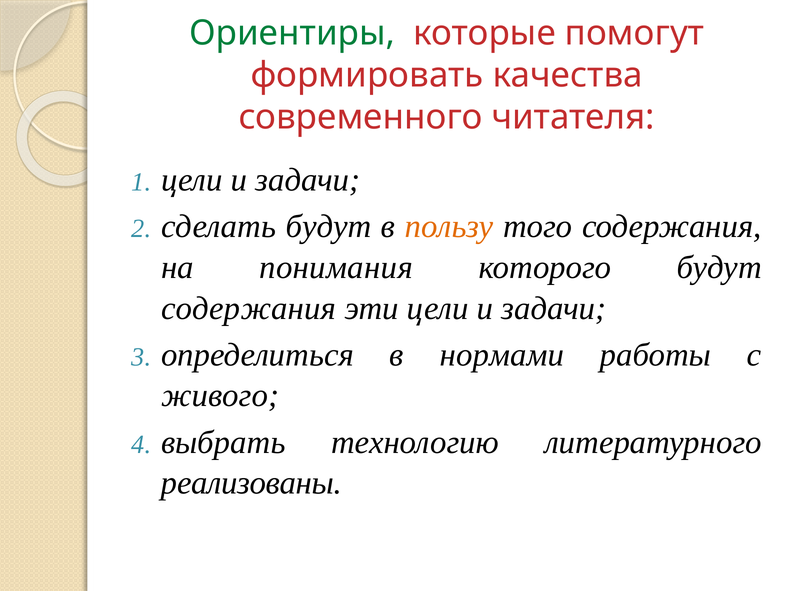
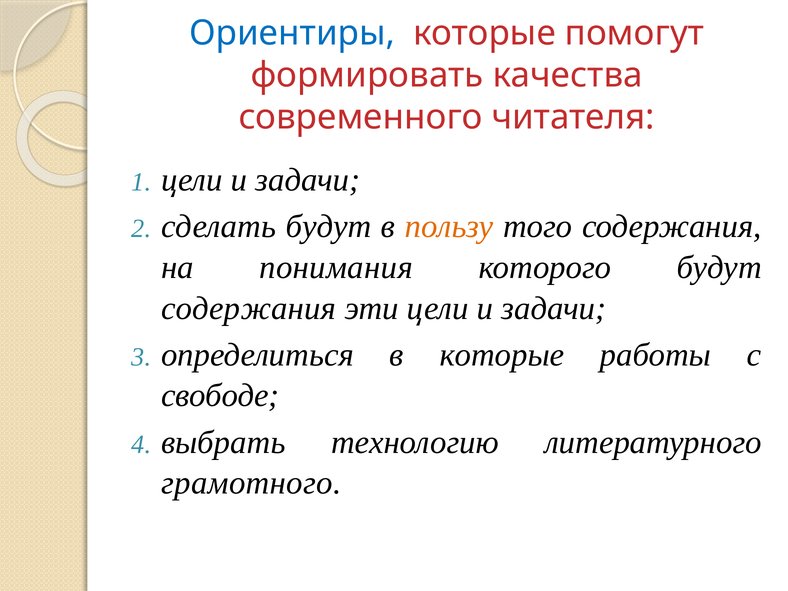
Ориентиры colour: green -> blue
в нормами: нормами -> которые
живого: живого -> свободе
реализованы: реализованы -> грамотного
